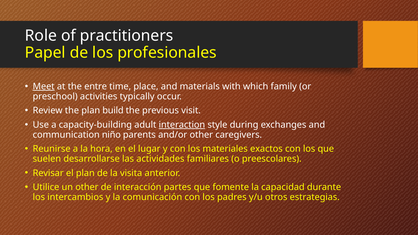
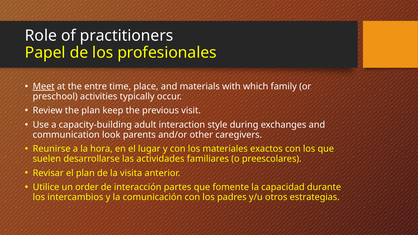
build: build -> keep
interaction underline: present -> none
niño: niño -> look
un other: other -> order
